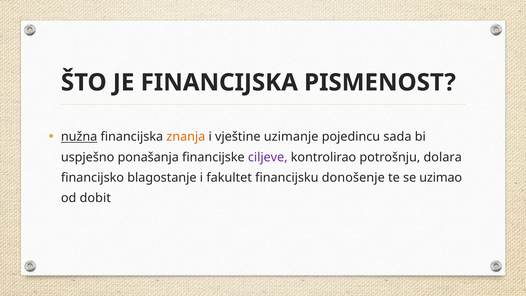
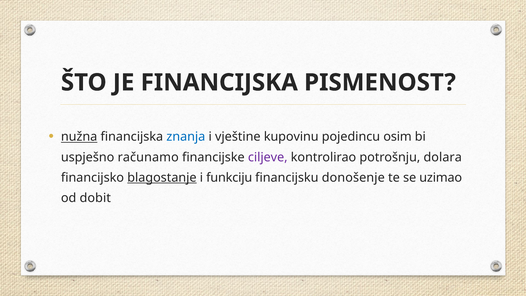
znanja colour: orange -> blue
uzimanje: uzimanje -> kupovinu
sada: sada -> osim
ponašanja: ponašanja -> računamo
blagostanje underline: none -> present
fakultet: fakultet -> funkciju
